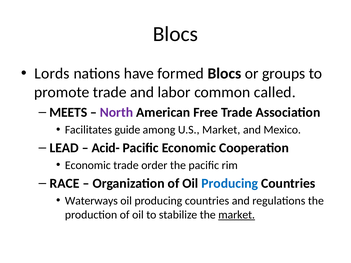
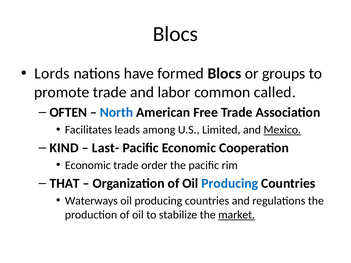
MEETS: MEETS -> OFTEN
North colour: purple -> blue
guide: guide -> leads
U.S Market: Market -> Limited
Mexico underline: none -> present
LEAD: LEAD -> KIND
Acid-: Acid- -> Last-
RACE: RACE -> THAT
